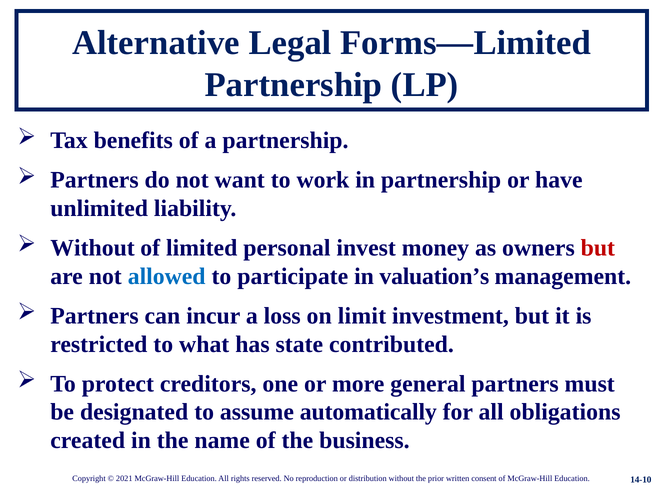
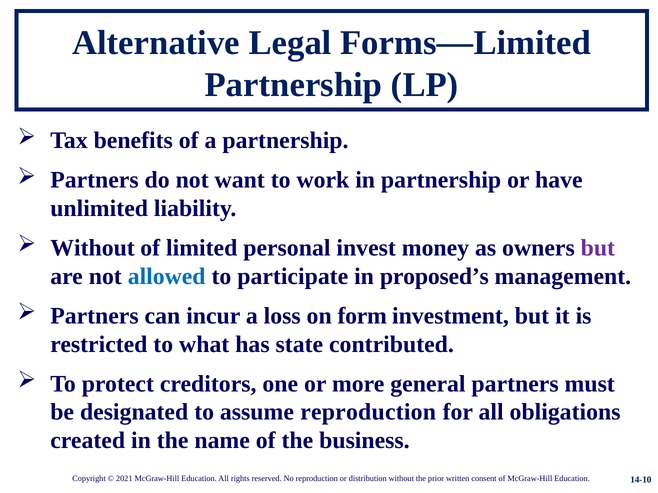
but at (598, 248) colour: red -> purple
valuation’s: valuation’s -> proposed’s
limit: limit -> form
assume automatically: automatically -> reproduction
